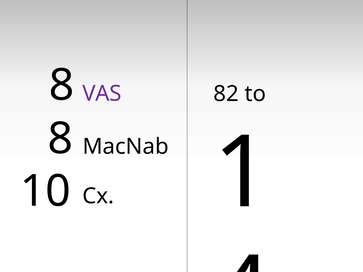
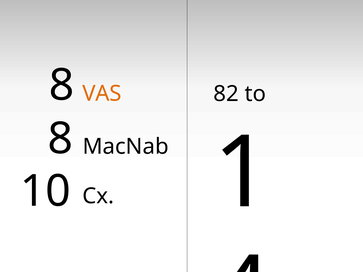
VAS colour: purple -> orange
